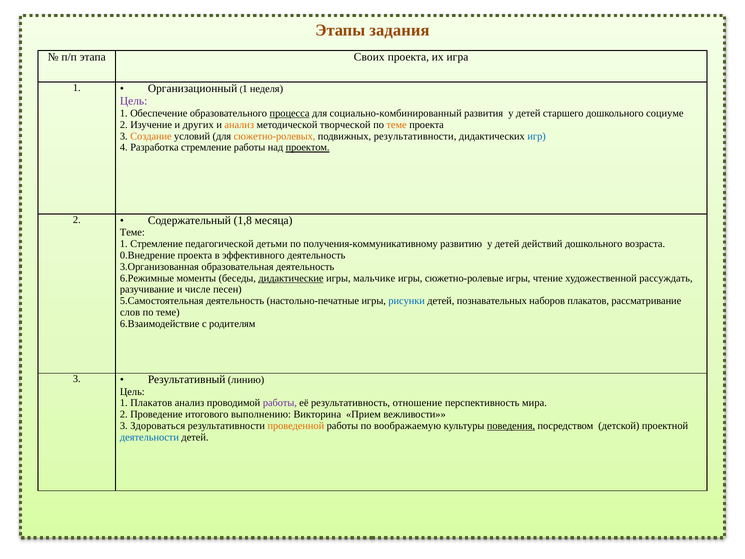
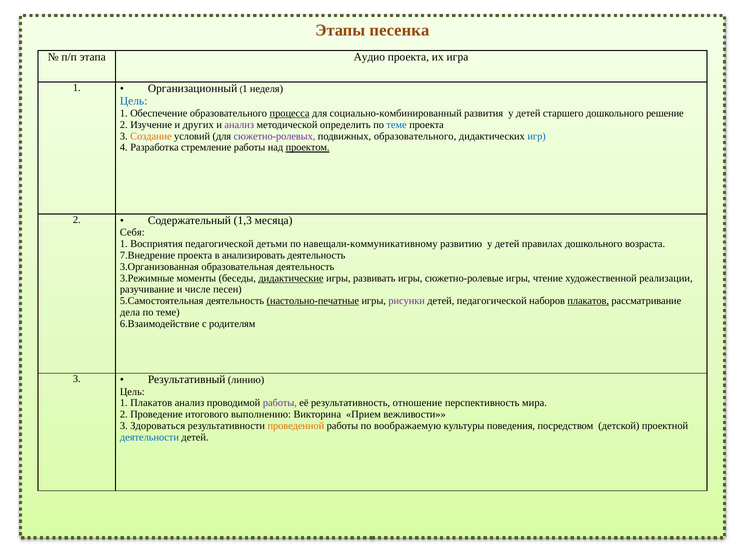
задания: задания -> песенка
Своих: Своих -> Аудио
Цель at (134, 101) colour: purple -> blue
социуме: социуме -> решение
анализ at (239, 125) colour: orange -> purple
творческой: творческой -> определить
теме at (397, 125) colour: orange -> blue
сюжетно-ролевых colour: orange -> purple
подвижных результативности: результативности -> образовательного
1,8: 1,8 -> 1,3
Теме at (132, 232): Теме -> Себя
1 Стремление: Стремление -> Восприятия
получения-коммуникативному: получения-коммуникативному -> навещали-коммуникативному
действий: действий -> правилах
0.Внедрение: 0.Внедрение -> 7.Внедрение
эффективного: эффективного -> анализировать
6.Режимные: 6.Режимные -> 3.Режимные
мальчике: мальчике -> развивать
рассуждать: рассуждать -> реализации
настольно-печатные underline: none -> present
рисунки colour: blue -> purple
детей познавательных: познавательных -> педагогической
плакатов at (588, 301) underline: none -> present
слов: слов -> дела
поведения underline: present -> none
